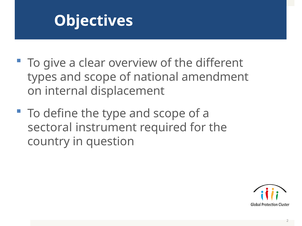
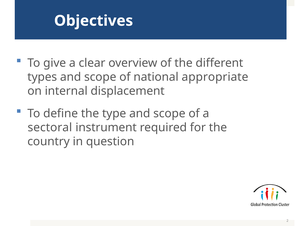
amendment: amendment -> appropriate
